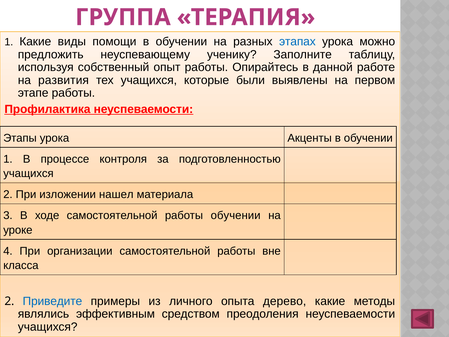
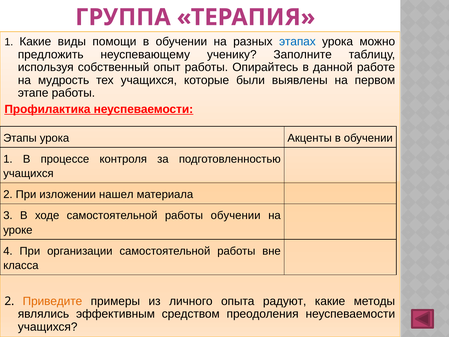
развития: развития -> мудрость
Приведите colour: blue -> orange
дерево: дерево -> радуют
